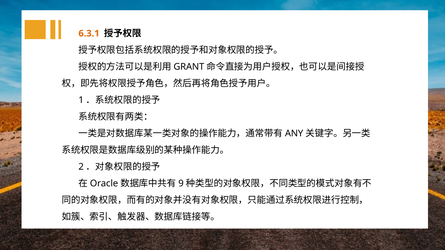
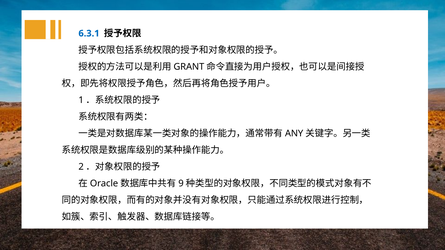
6.3.1 colour: orange -> blue
